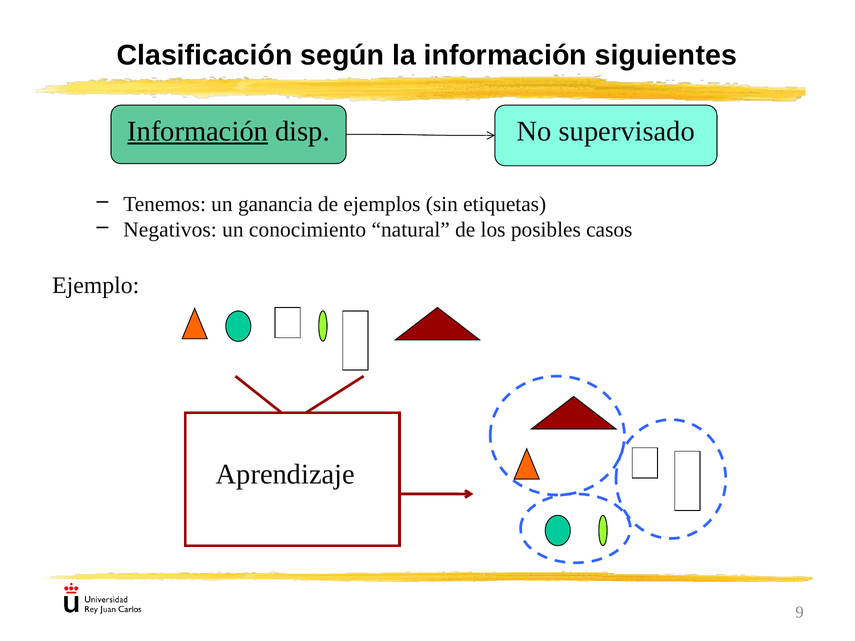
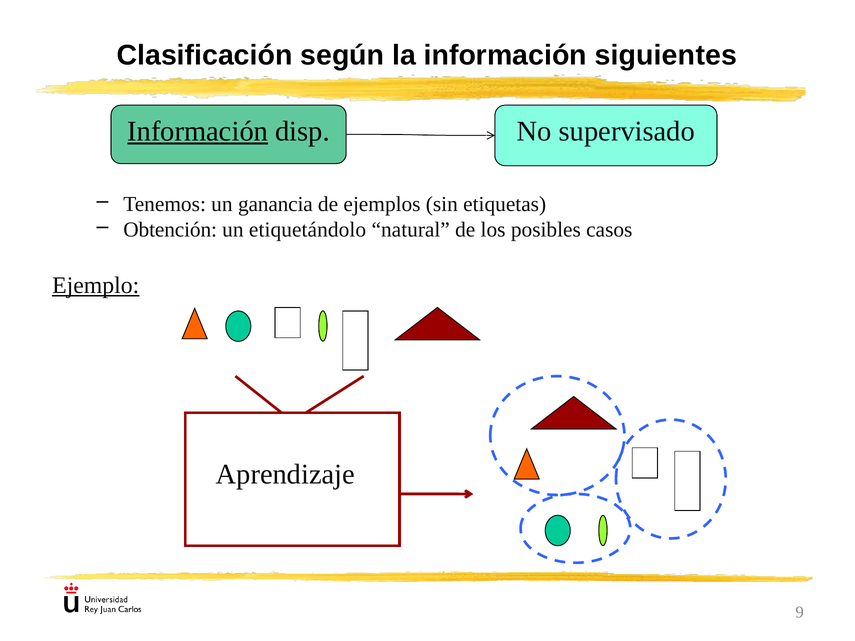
Negativos: Negativos -> Obtención
conocimiento: conocimiento -> etiquetándolo
Ejemplo underline: none -> present
